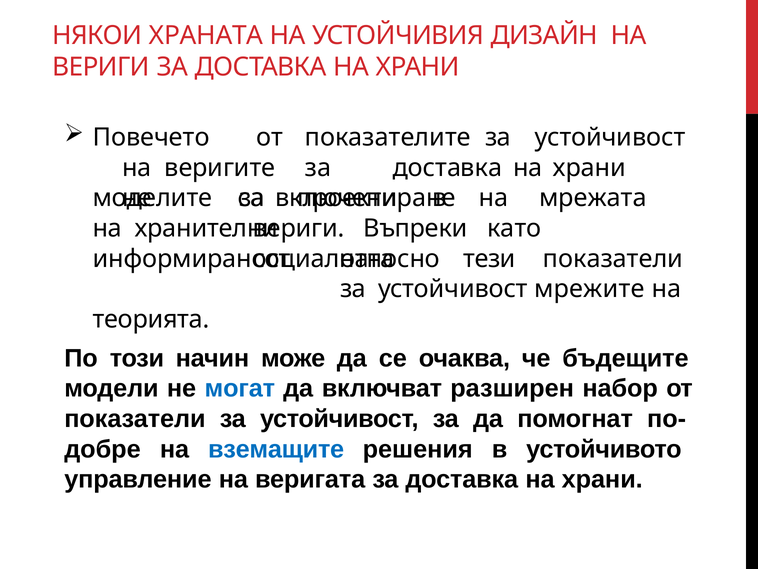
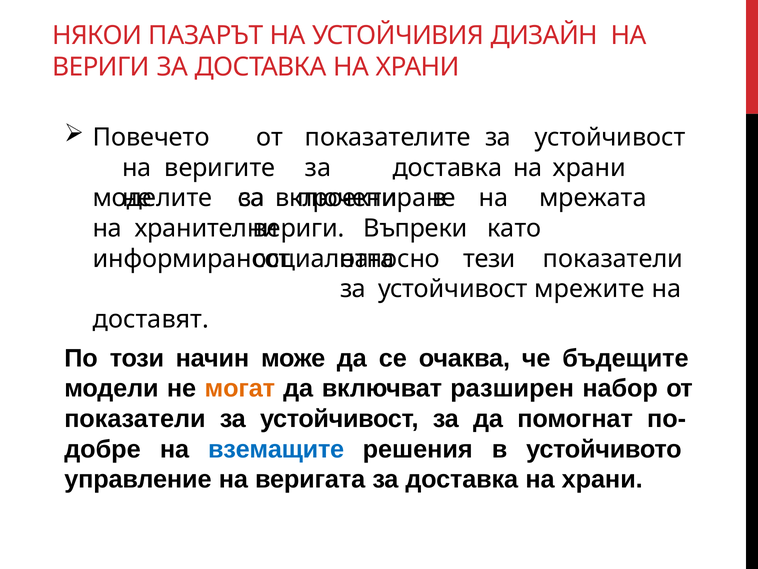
ХРАНАТА: ХРАНАТА -> ПАЗАРЪТ
теорията: теорията -> доставят
могат colour: blue -> orange
